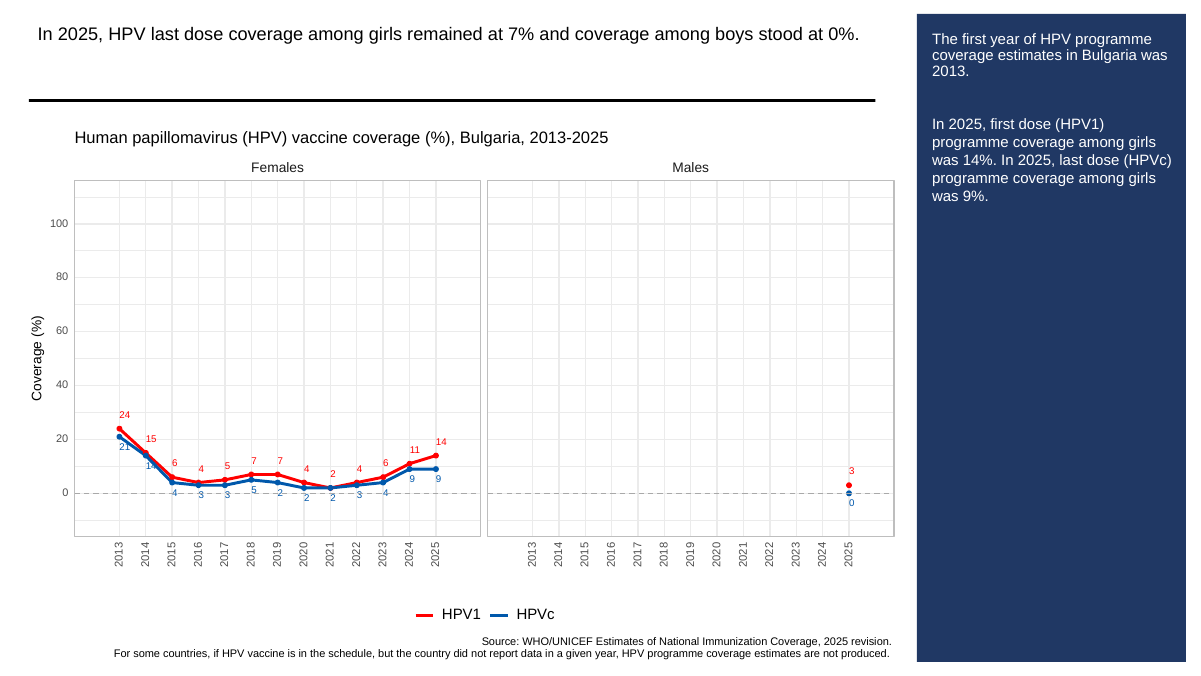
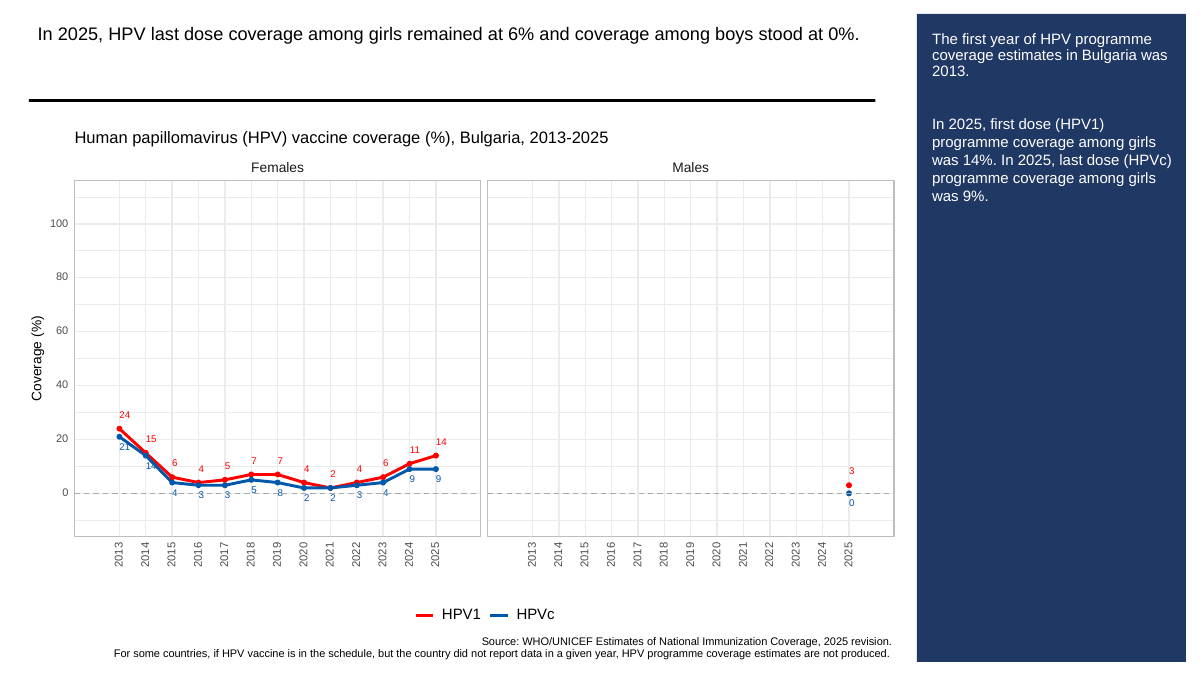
7%: 7% -> 6%
2 at (280, 492): 2 -> 8
